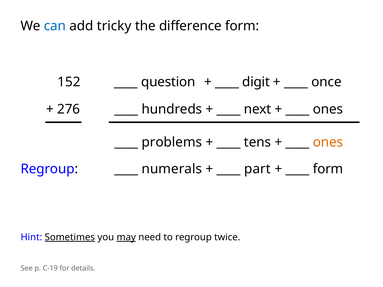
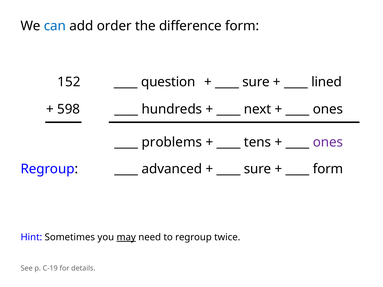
tricky: tricky -> order
digit at (256, 82): digit -> sure
once: once -> lined
276: 276 -> 598
ones at (328, 142) colour: orange -> purple
numerals: numerals -> advanced
part at (257, 169): part -> sure
Sometimes underline: present -> none
